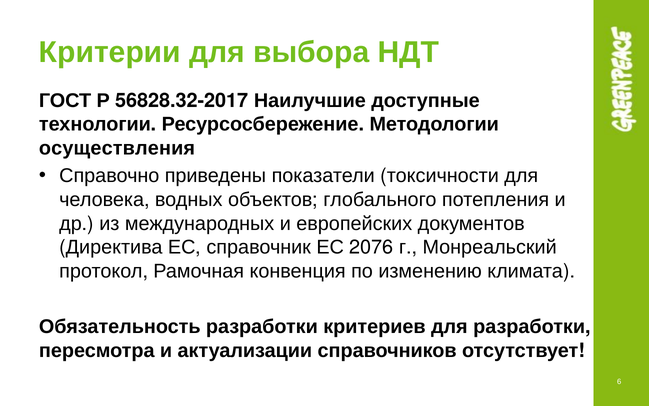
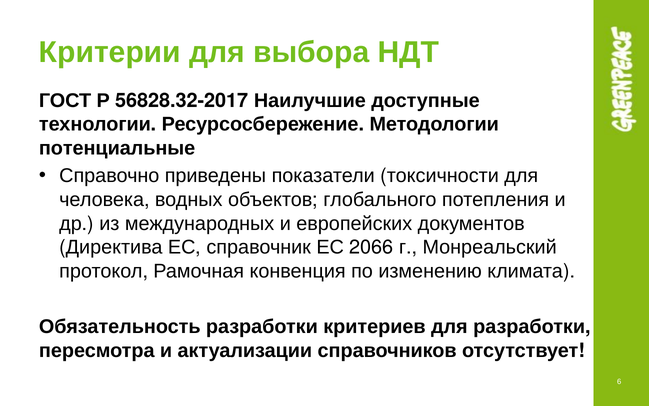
осуществления: осуществления -> потенциальные
2076: 2076 -> 2066
